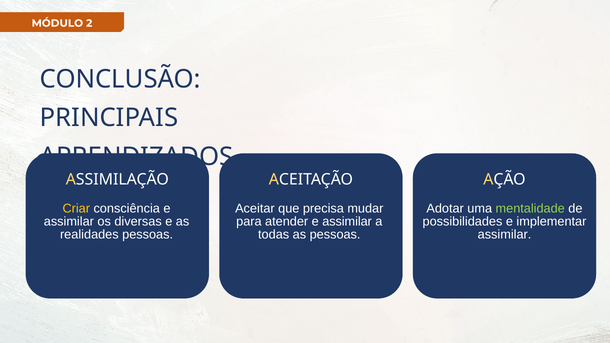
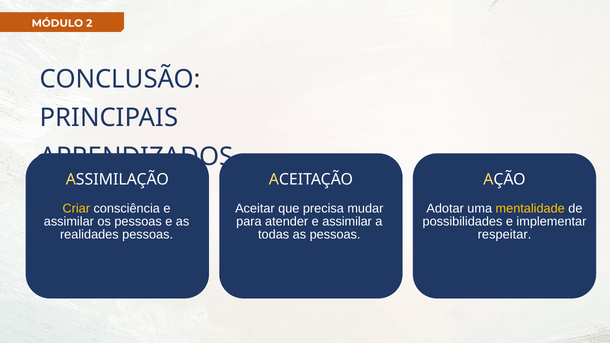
mentalidade colour: light green -> yellow
os diversas: diversas -> pessoas
assimilar at (505, 235): assimilar -> respeitar
